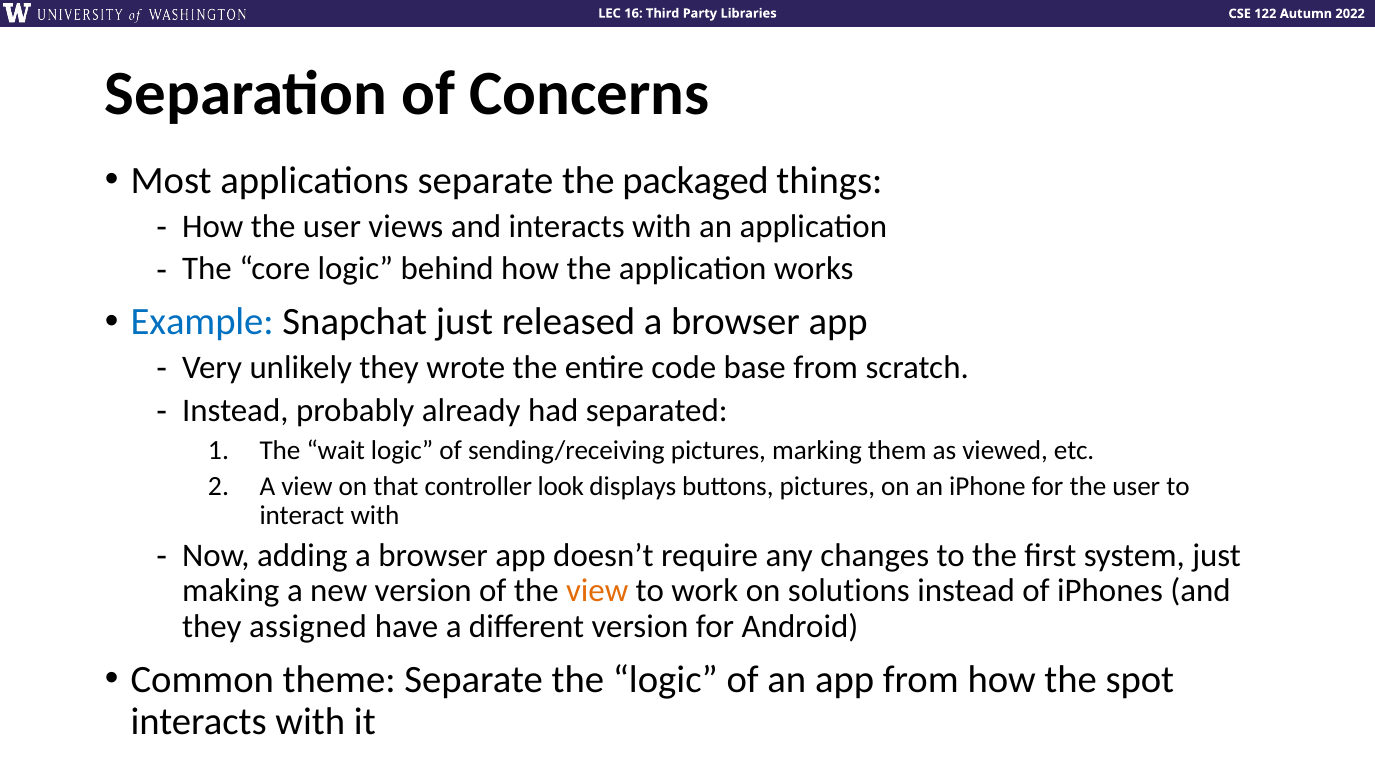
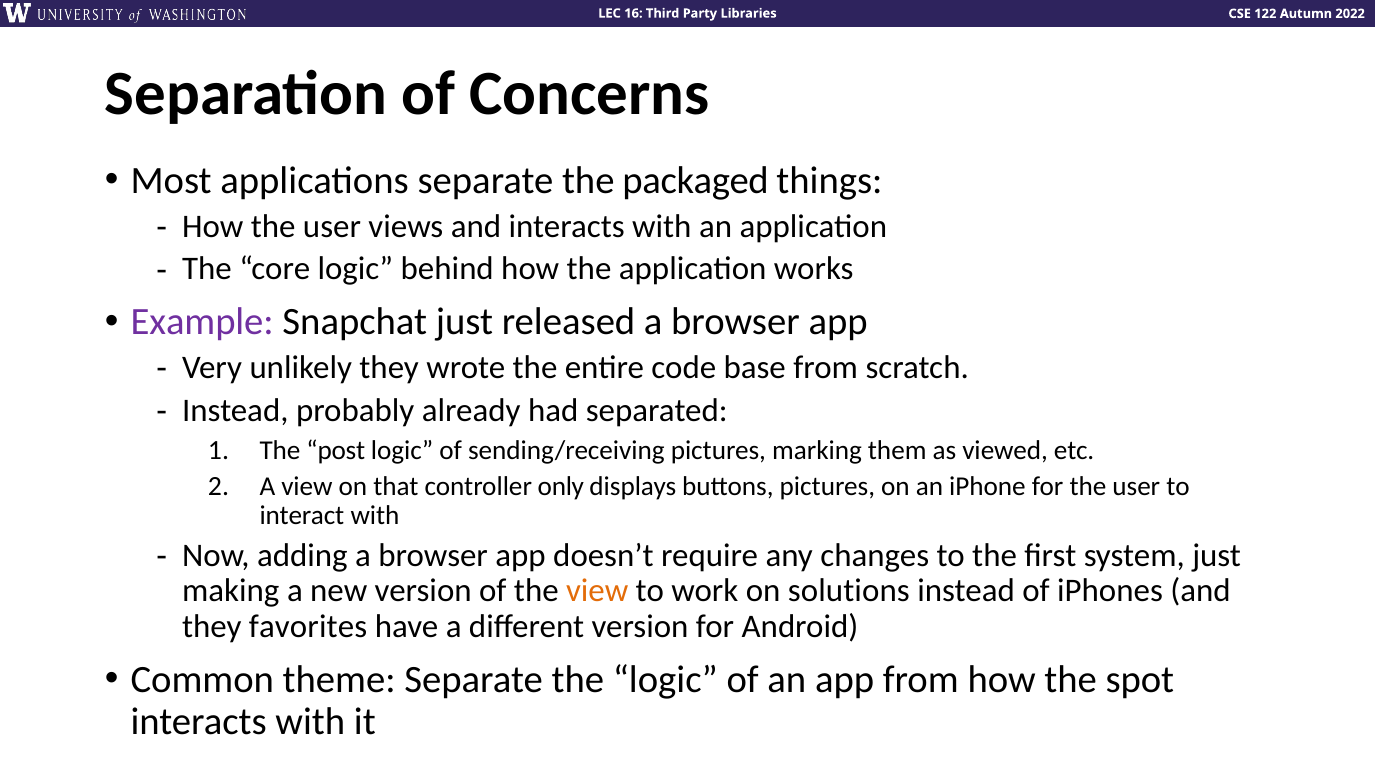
Example colour: blue -> purple
wait: wait -> post
look: look -> only
assigned: assigned -> favorites
